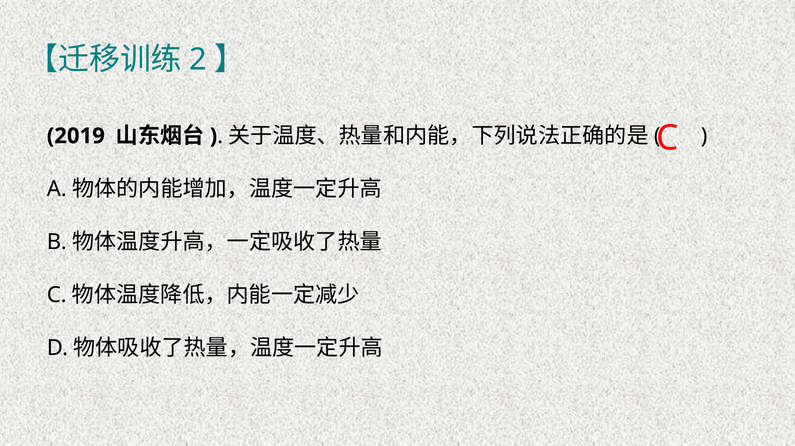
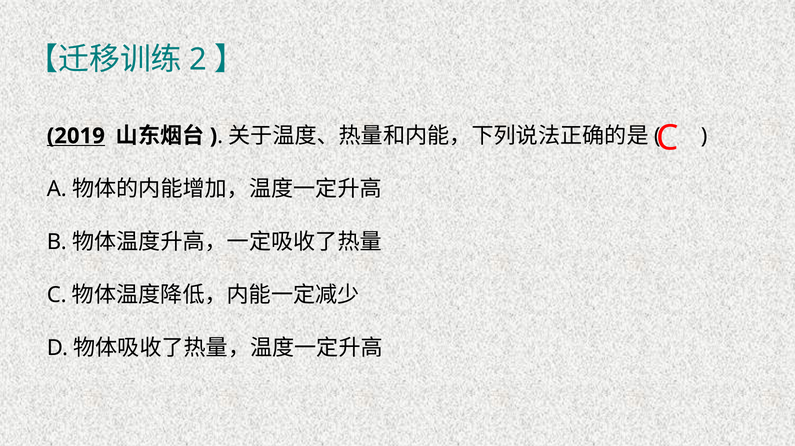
2019 underline: none -> present
